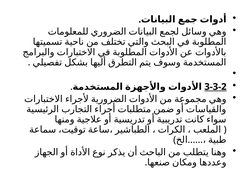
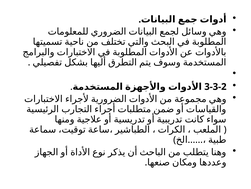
3-3-2 underline: present -> none
